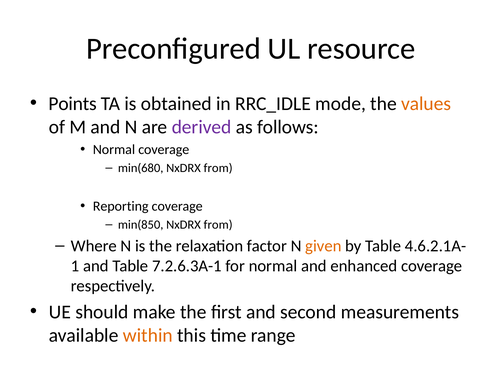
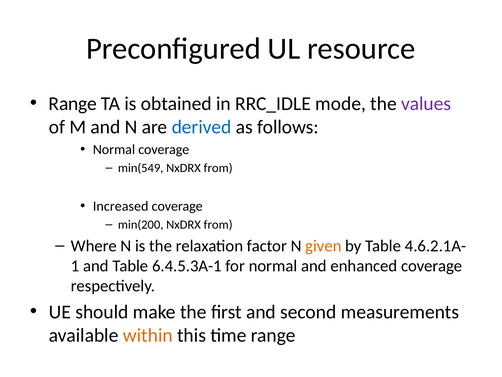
Points at (73, 103): Points -> Range
values colour: orange -> purple
derived colour: purple -> blue
min(680: min(680 -> min(549
Reporting: Reporting -> Increased
min(850: min(850 -> min(200
7.2.6.3A-1: 7.2.6.3A-1 -> 6.4.5.3A-1
